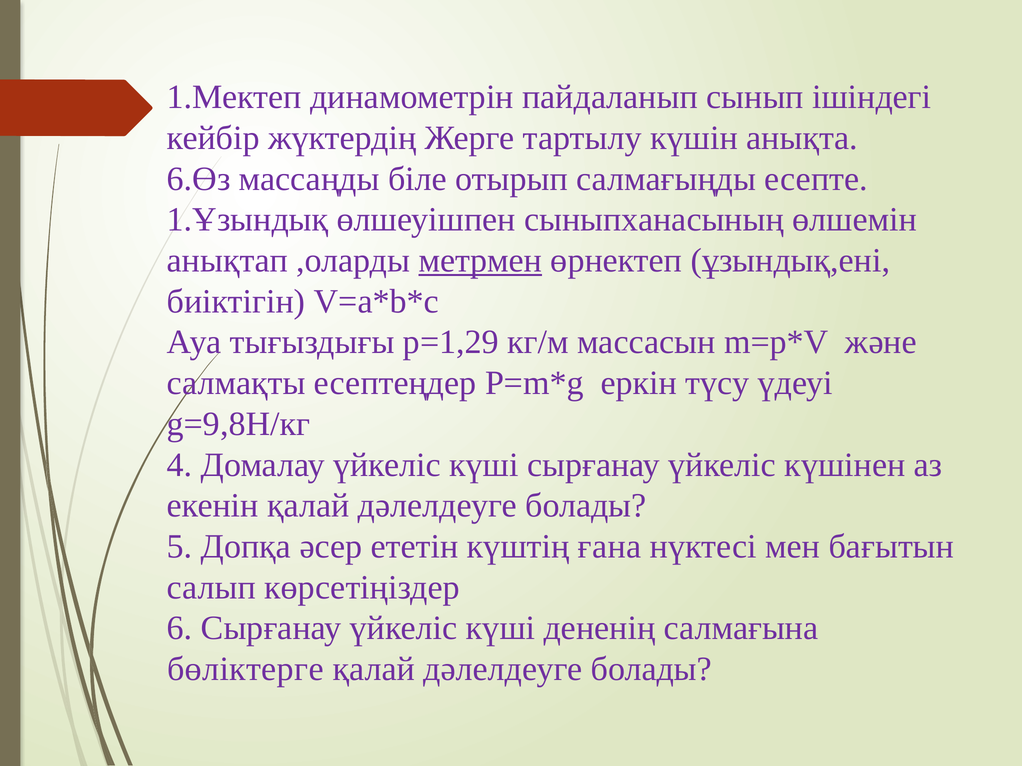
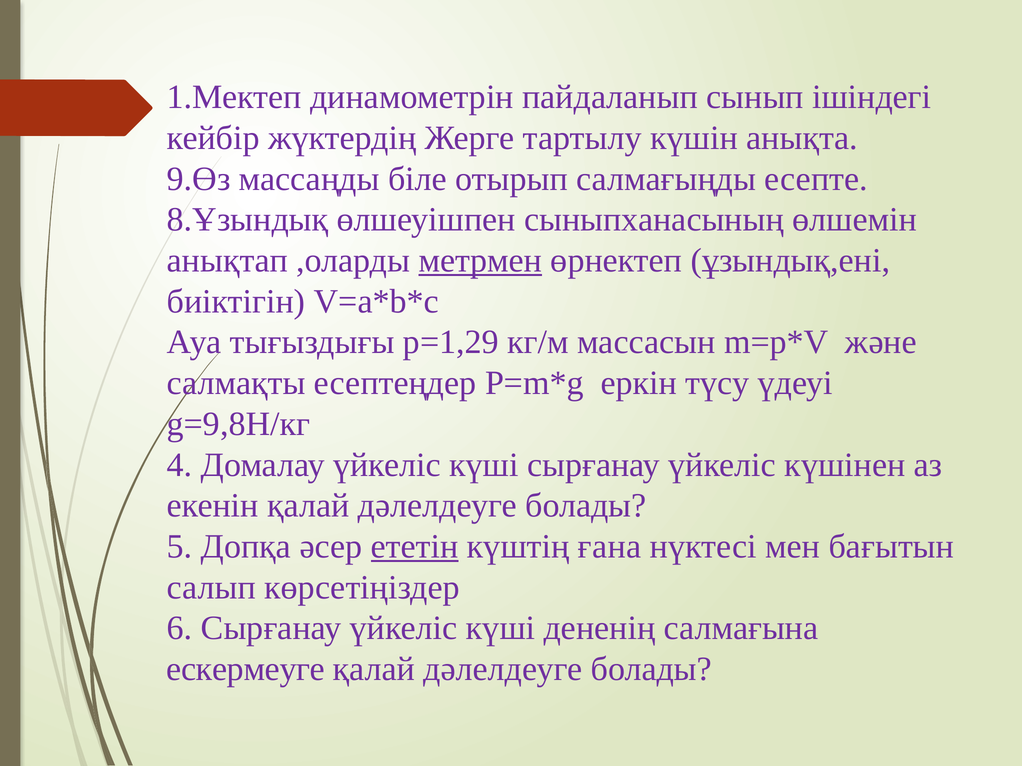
6.Өз: 6.Өз -> 9.Өз
1.Ұзындық: 1.Ұзындық -> 8.Ұзындық
ететін underline: none -> present
бөліктерге: бөліктерге -> ескермеуге
